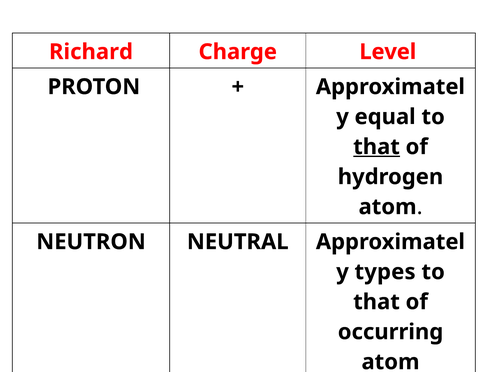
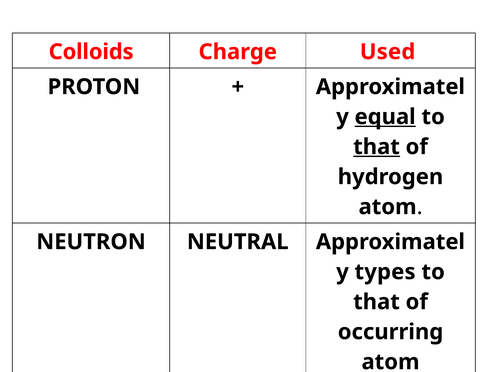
Richard: Richard -> Colloids
Level: Level -> Used
equal underline: none -> present
